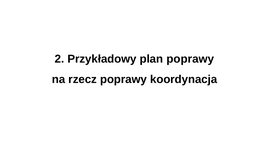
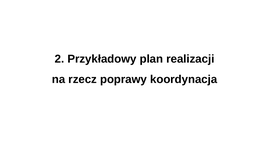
plan poprawy: poprawy -> realizacji
